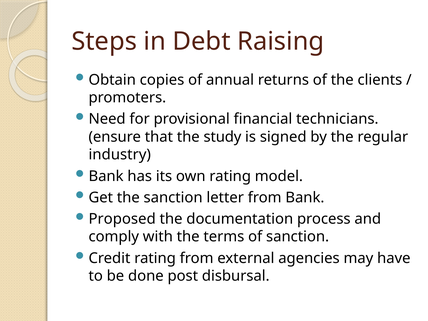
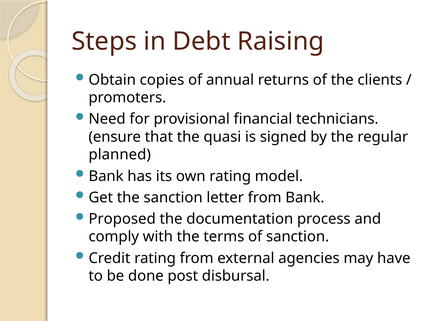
study: study -> quasi
industry: industry -> planned
